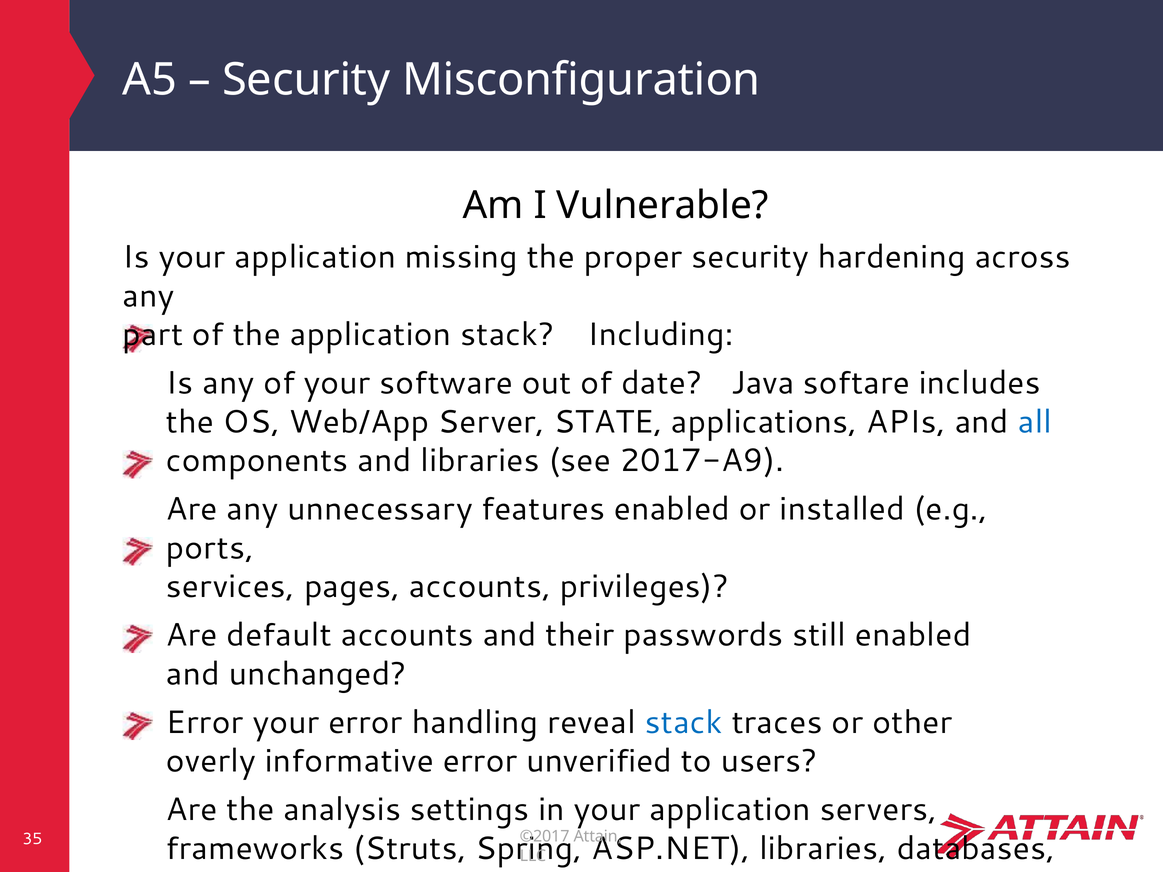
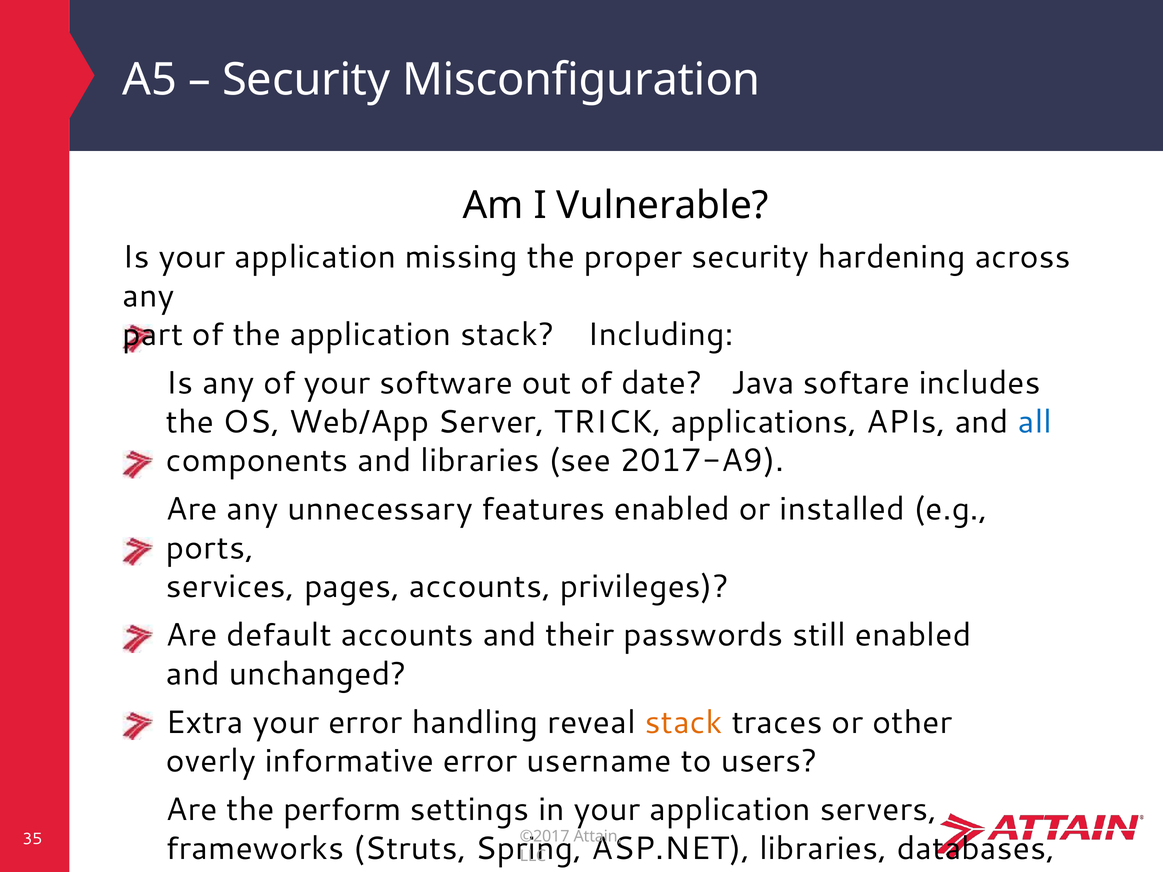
STATE: STATE -> TRICK
Error at (205, 723): Error -> Extra
stack at (684, 723) colour: blue -> orange
unverified: unverified -> username
analysis: analysis -> perform
